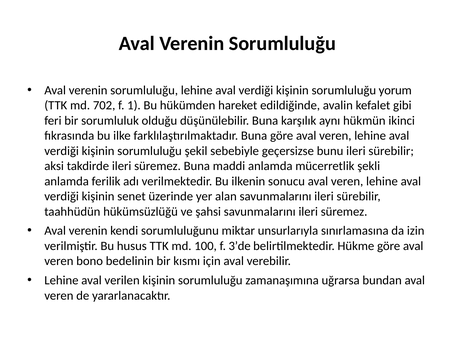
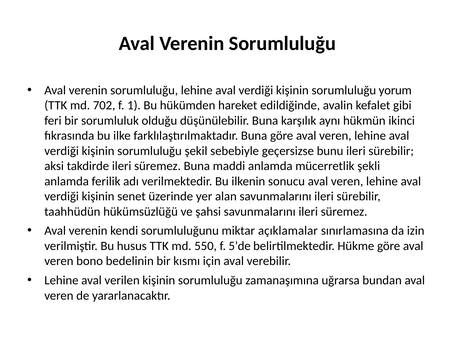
unsurlarıyla: unsurlarıyla -> açıklamalar
100: 100 -> 550
3’de: 3’de -> 5’de
